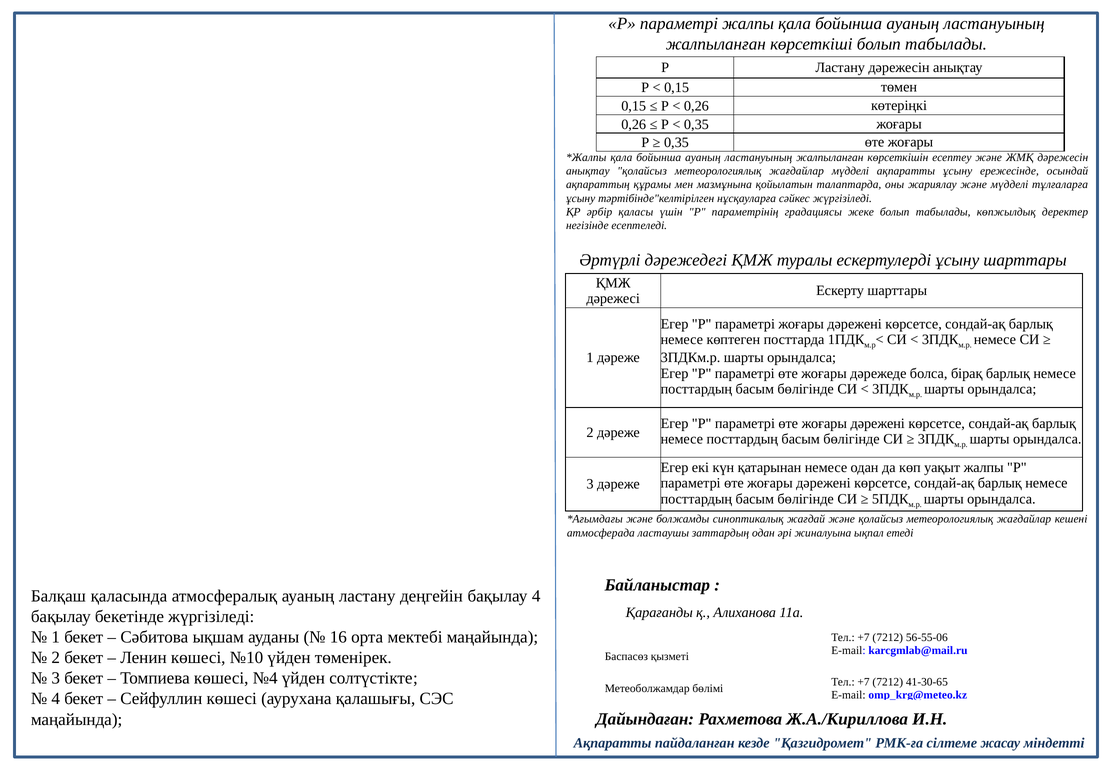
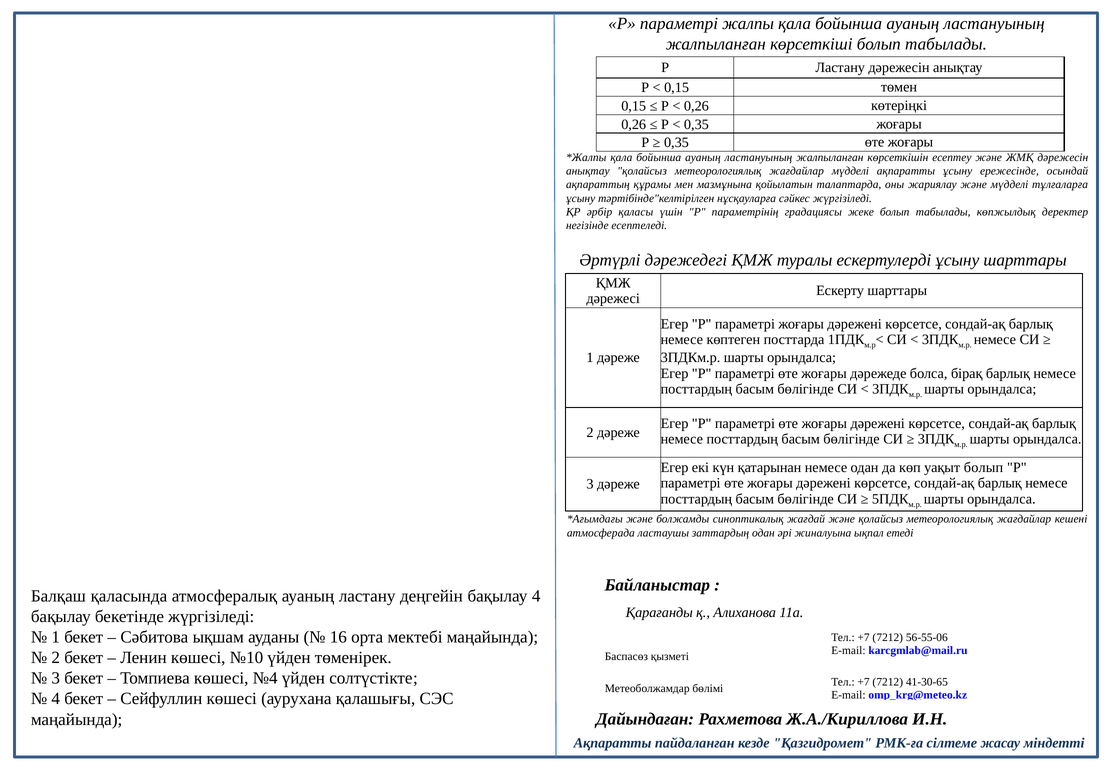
уақыт жалпы: жалпы -> болып
